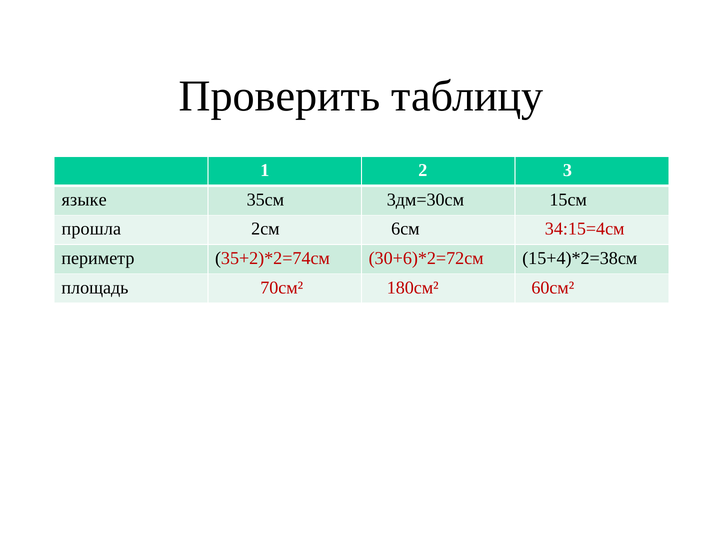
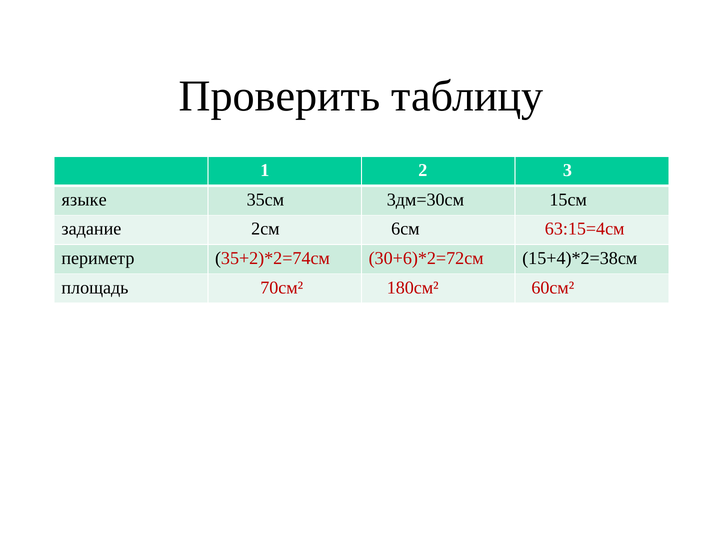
прошла: прошла -> задание
34:15=4см: 34:15=4см -> 63:15=4см
